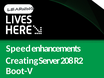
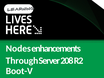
Speed: Speed -> Nodes
Creating: Creating -> Through
